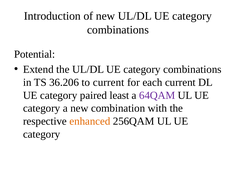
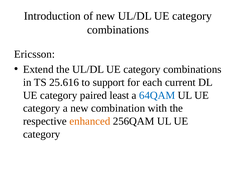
Potential: Potential -> Ericsson
36.206: 36.206 -> 25.616
to current: current -> support
64QAM colour: purple -> blue
